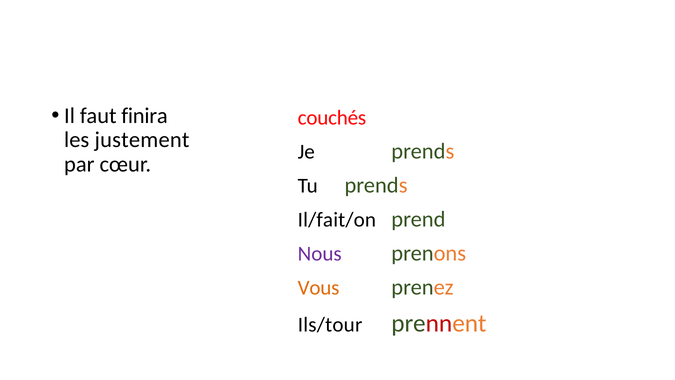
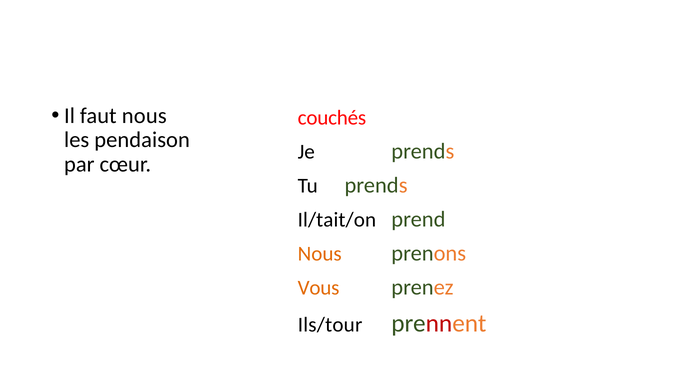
faut finira: finira -> nous
justement: justement -> pendaison
Il/fait/on: Il/fait/on -> Il/tait/on
Nous at (320, 254) colour: purple -> orange
